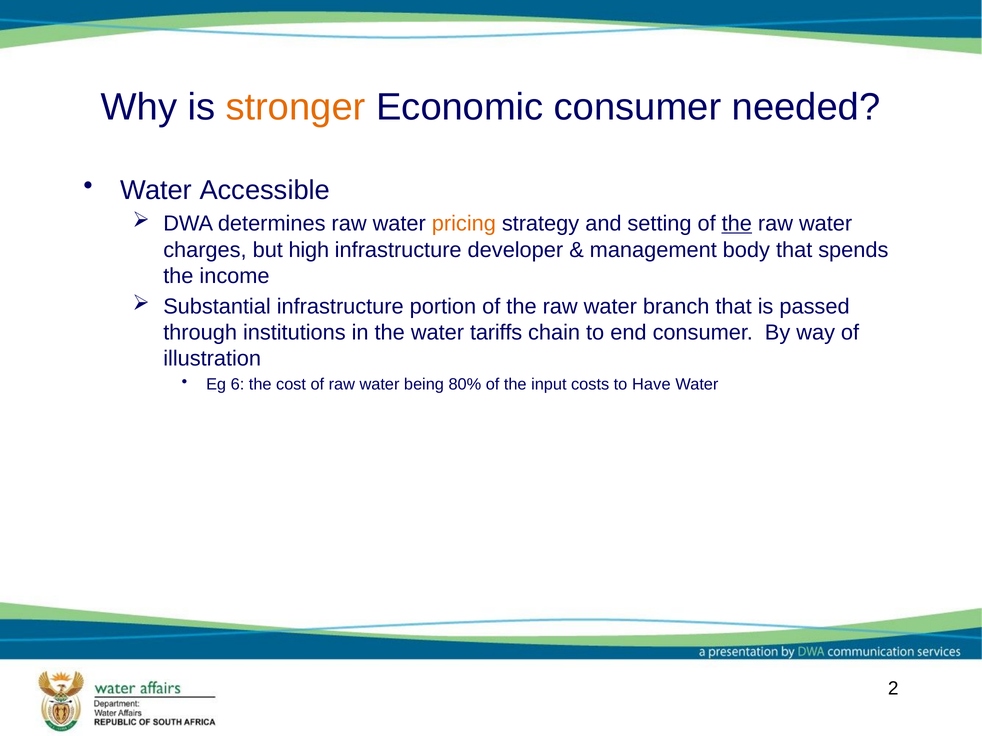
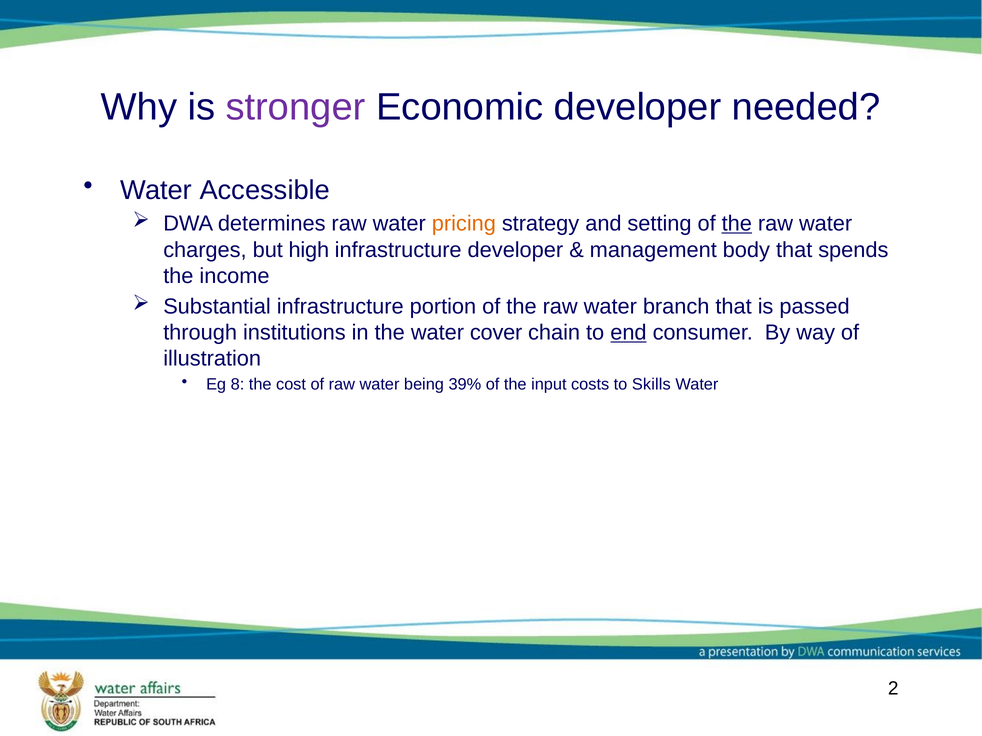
stronger colour: orange -> purple
Economic consumer: consumer -> developer
tariffs: tariffs -> cover
end underline: none -> present
6: 6 -> 8
80%: 80% -> 39%
Have: Have -> Skills
